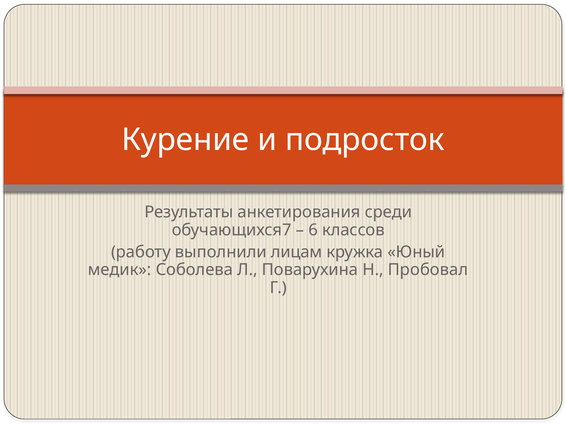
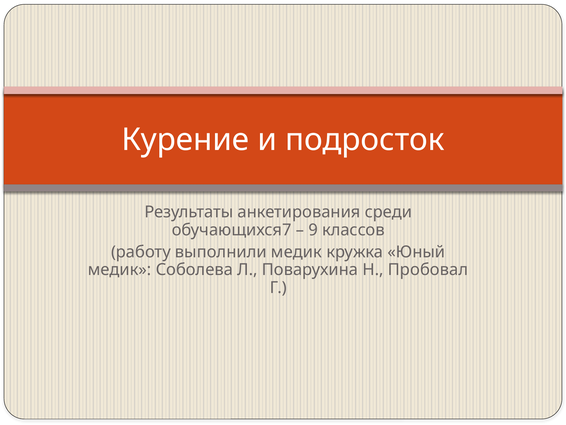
6: 6 -> 9
выполнили лицам: лицам -> медик
